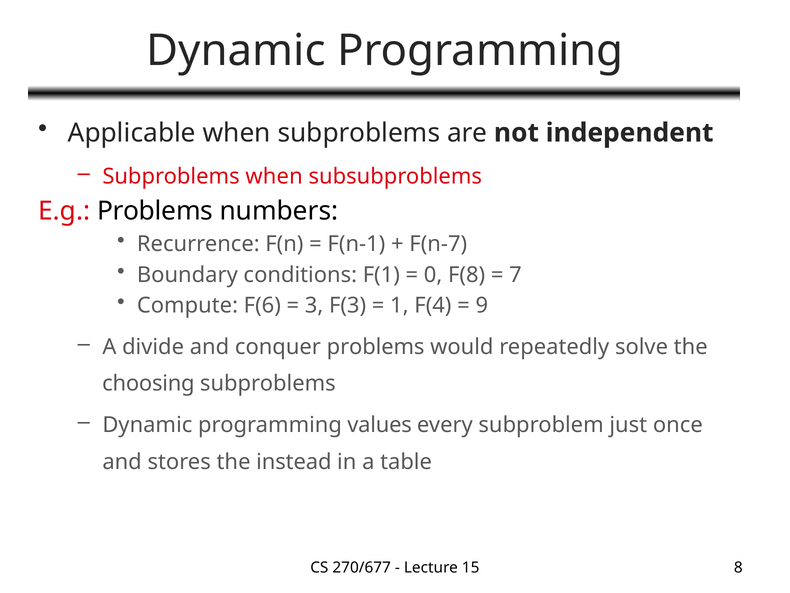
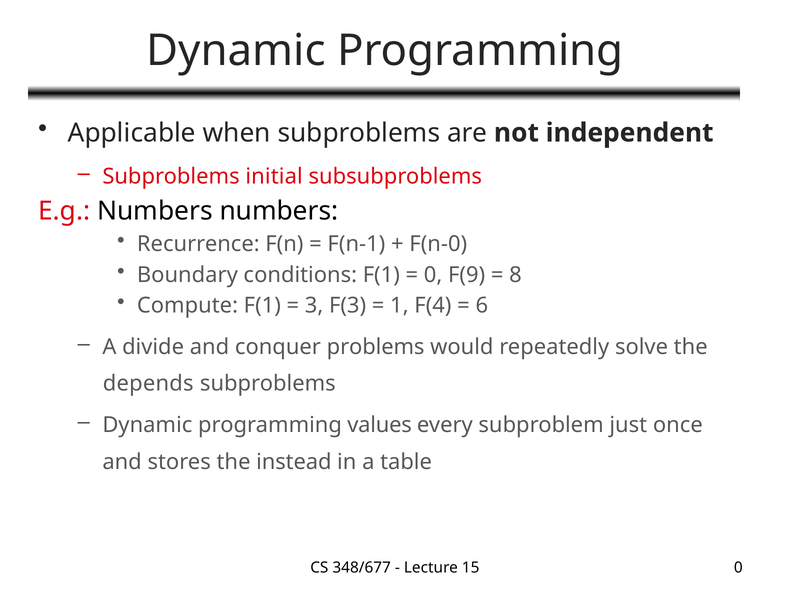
Subproblems when: when -> initial
E.g Problems: Problems -> Numbers
F(n-7: F(n-7 -> F(n-0
F(8: F(8 -> F(9
7: 7 -> 8
Compute F(6: F(6 -> F(1
9: 9 -> 6
choosing: choosing -> depends
270/677: 270/677 -> 348/677
15 8: 8 -> 0
